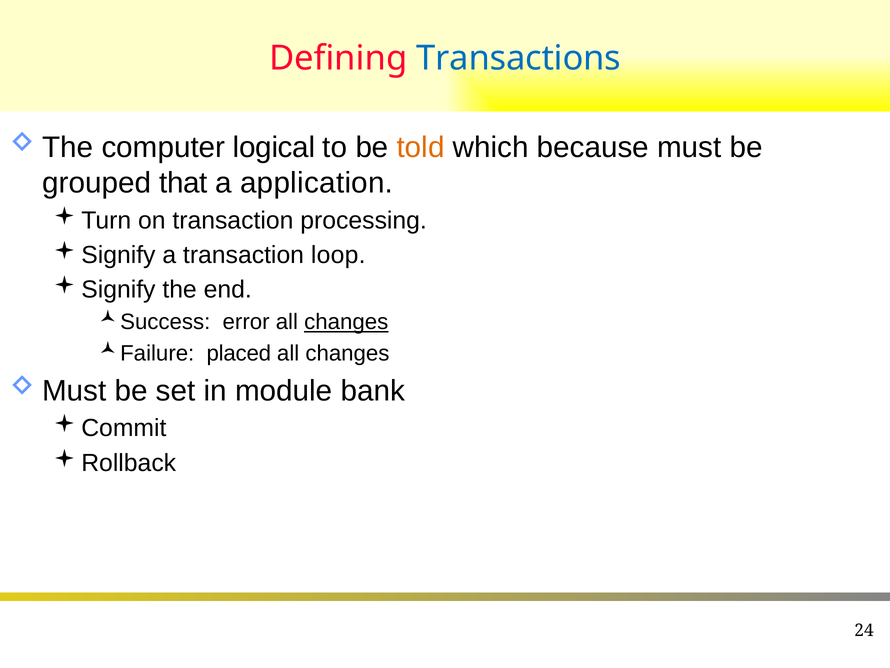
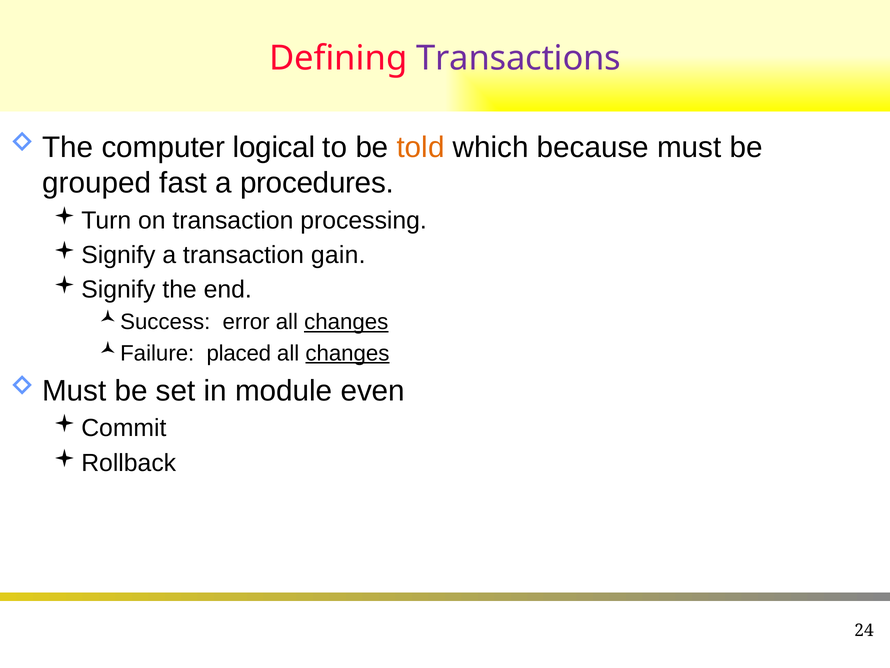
Transactions colour: blue -> purple
that: that -> fast
application: application -> procedures
loop: loop -> gain
changes at (347, 353) underline: none -> present
bank: bank -> even
